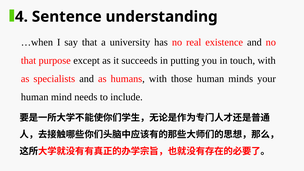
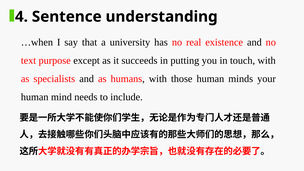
that at (29, 61): that -> text
